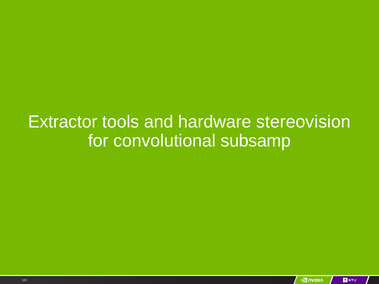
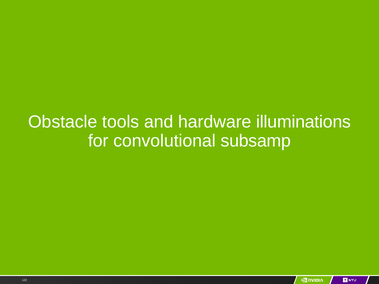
Extractor: Extractor -> Obstacle
stereovision: stereovision -> illuminations
